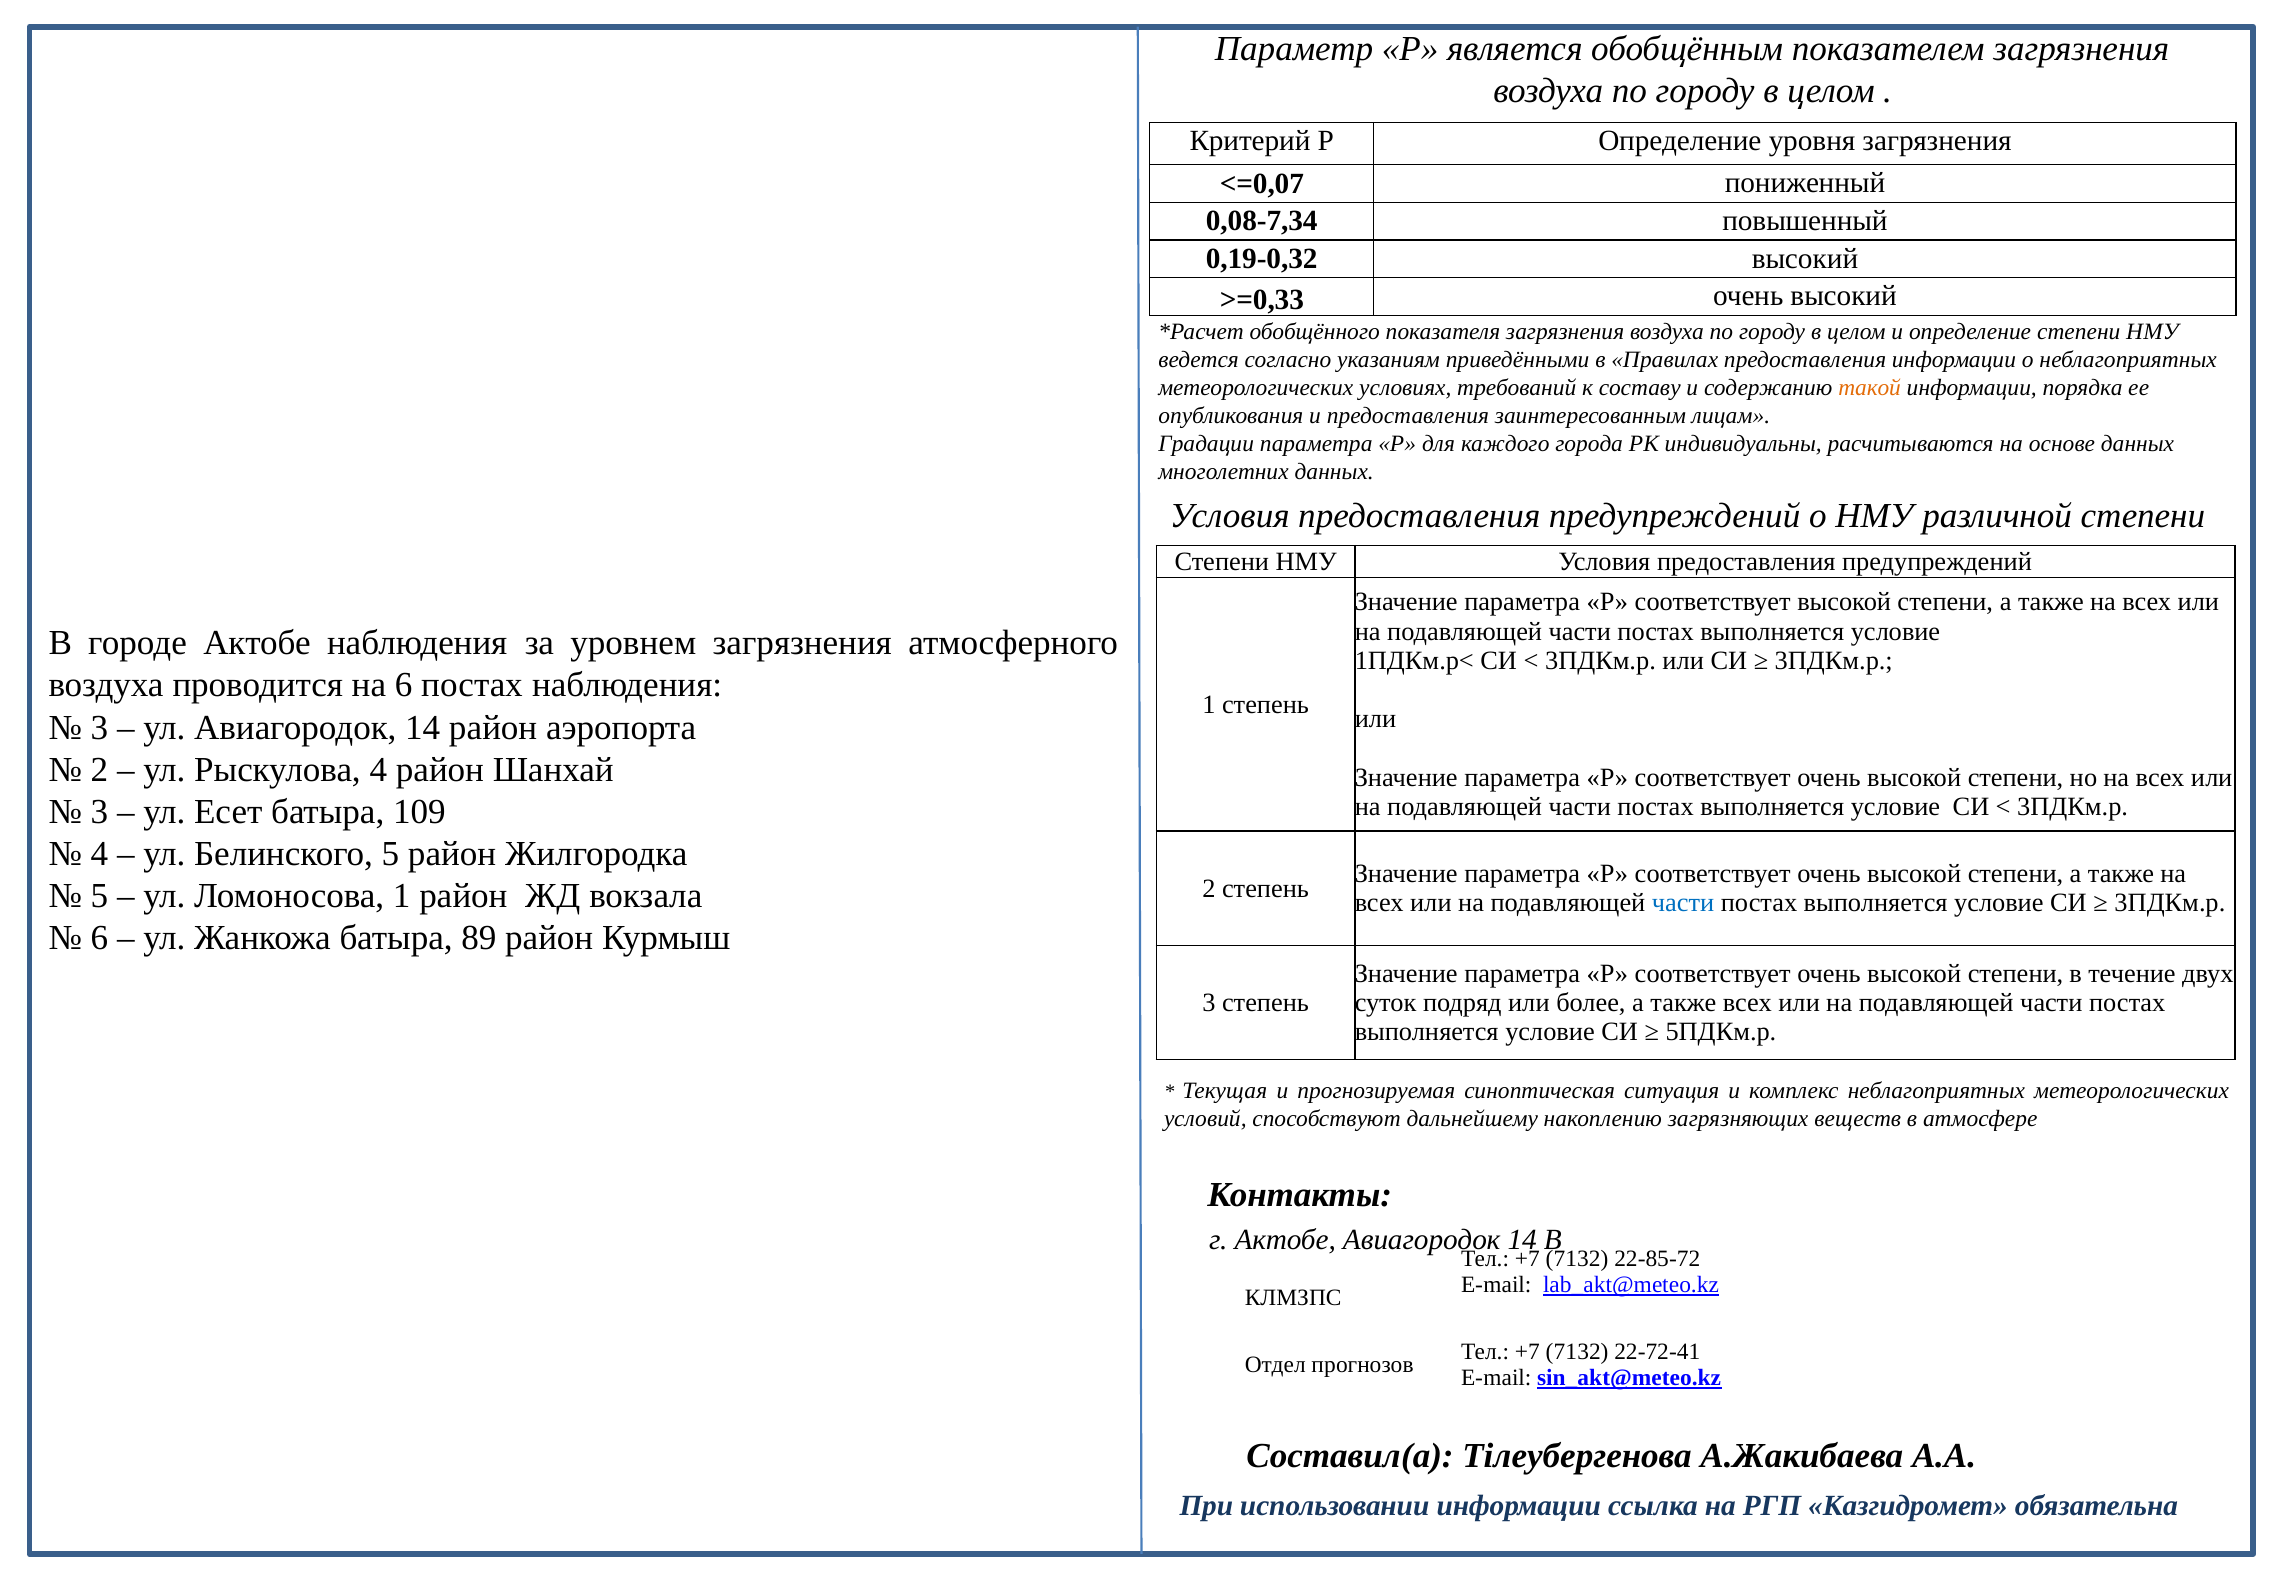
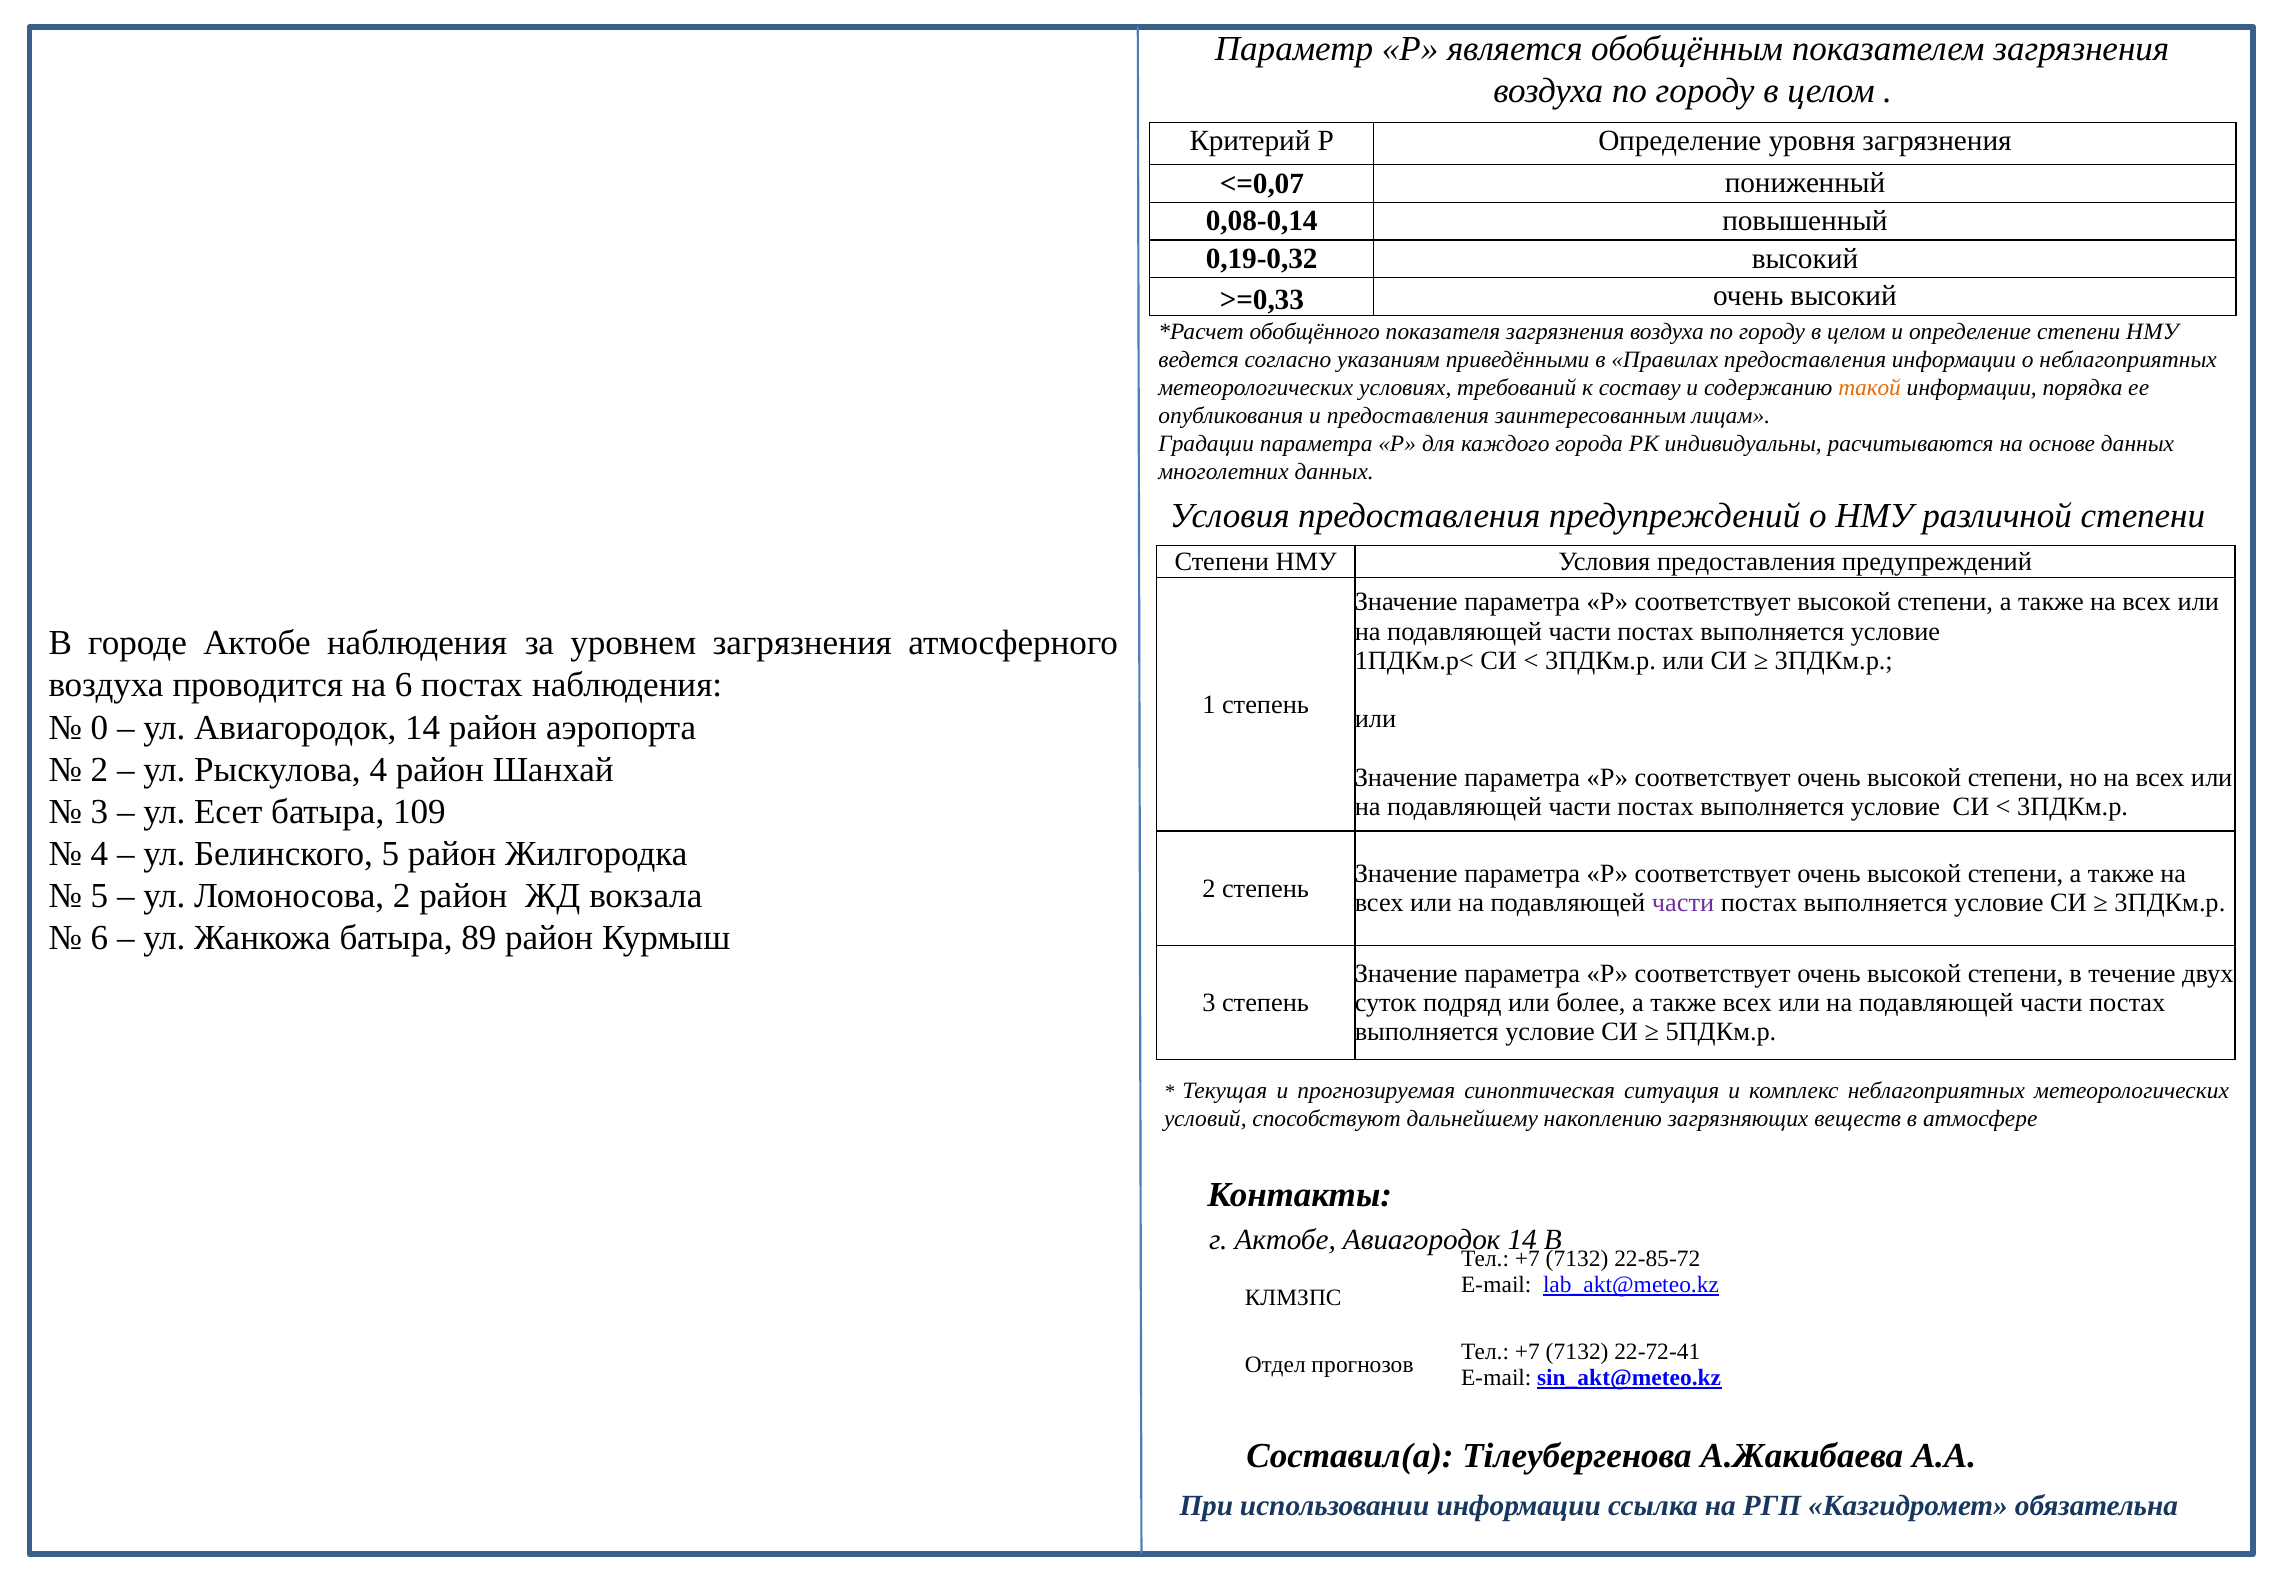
0,08-7,34: 0,08-7,34 -> 0,08-0,14
3 at (99, 727): 3 -> 0
Ломоносова 1: 1 -> 2
части at (1683, 903) colour: blue -> purple
